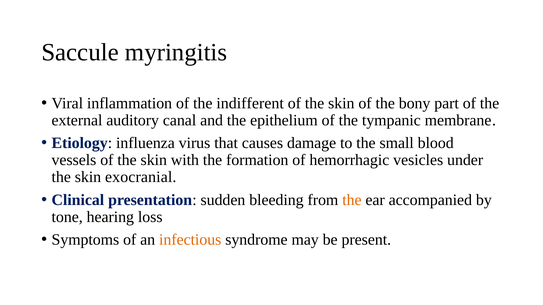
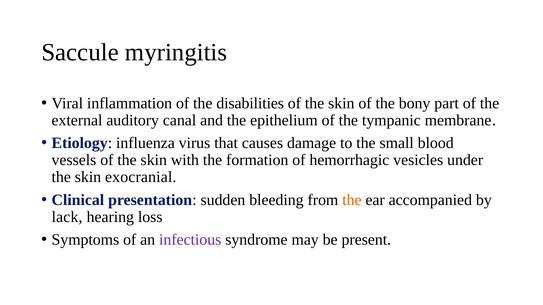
indifferent: indifferent -> disabilities
tone: tone -> lack
infectious colour: orange -> purple
